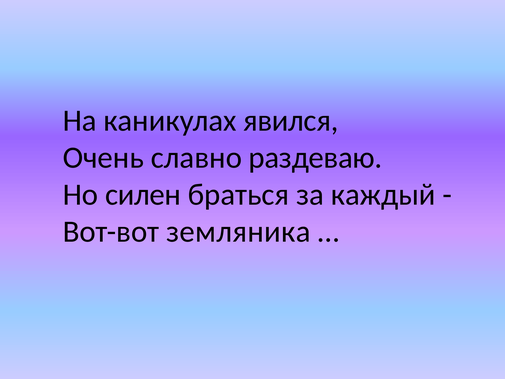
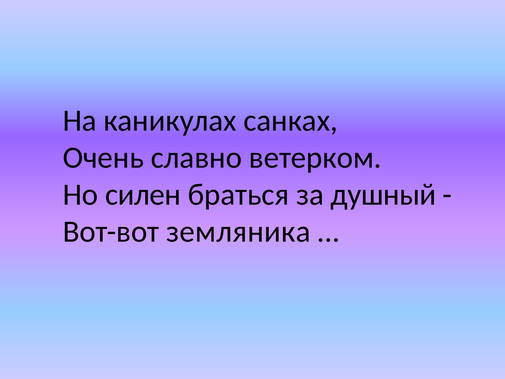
явился: явился -> санках
раздеваю: раздеваю -> ветерком
каждый: каждый -> душный
